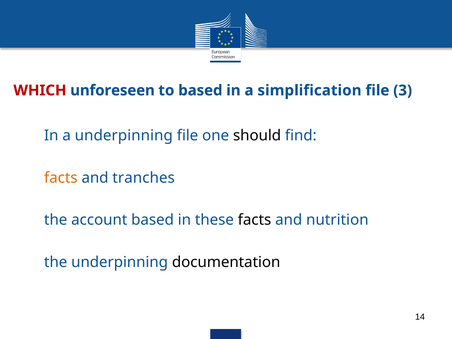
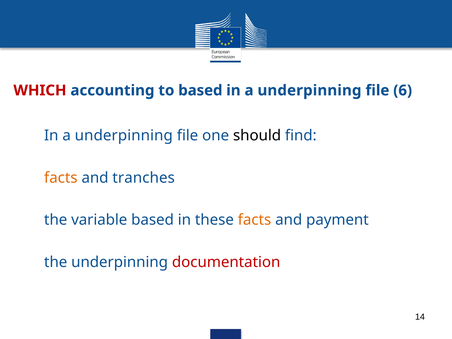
unforeseen: unforeseen -> accounting
simplification at (309, 90): simplification -> underpinning
3: 3 -> 6
account: account -> variable
facts at (255, 220) colour: black -> orange
nutrition: nutrition -> payment
documentation colour: black -> red
